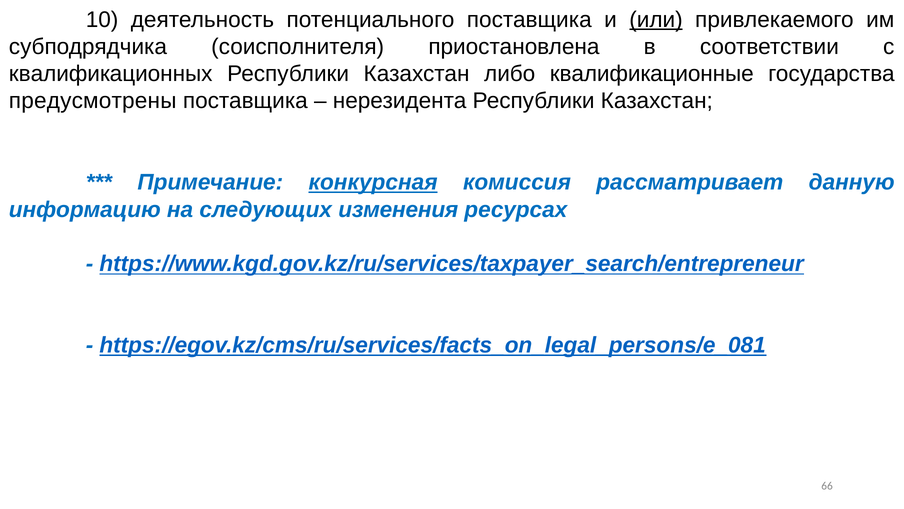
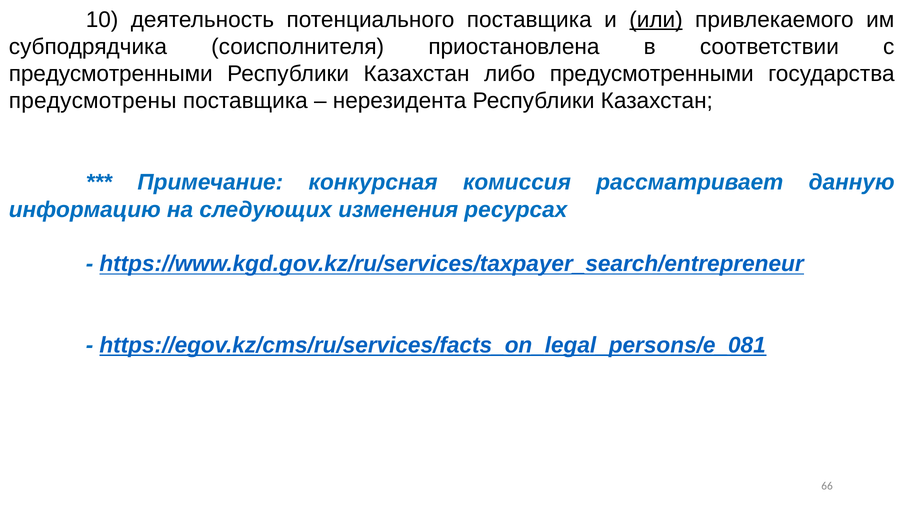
квалификационных at (111, 74): квалификационных -> предусмотренными
либо квалификационные: квалификационные -> предусмотренными
конкурсная underline: present -> none
